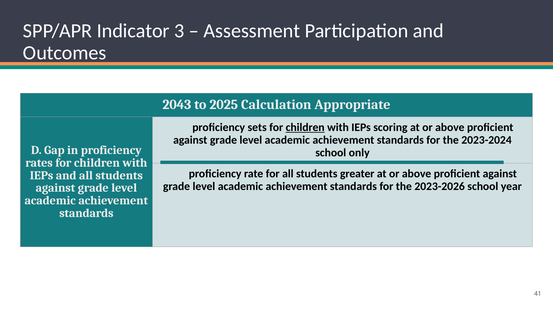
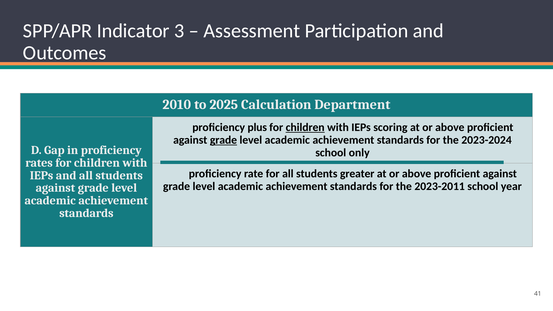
2043: 2043 -> 2010
Appropriate: Appropriate -> Department
sets: sets -> plus
grade at (223, 140) underline: none -> present
2023-2026: 2023-2026 -> 2023-2011
